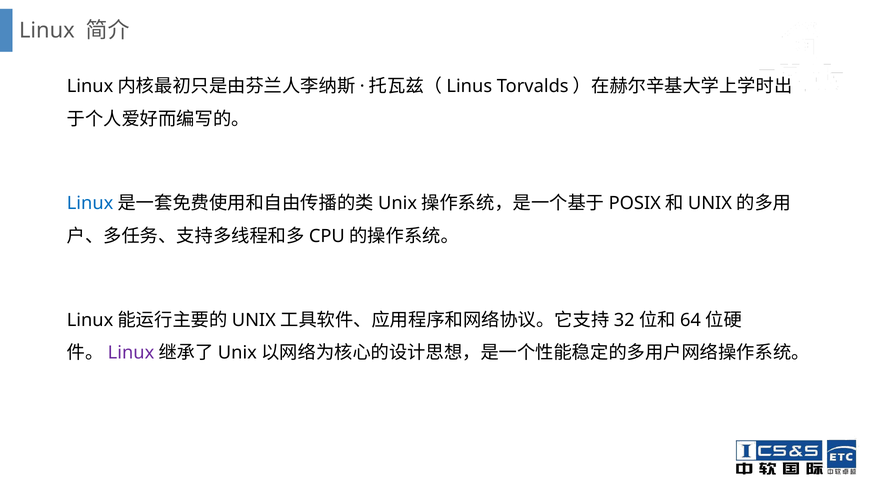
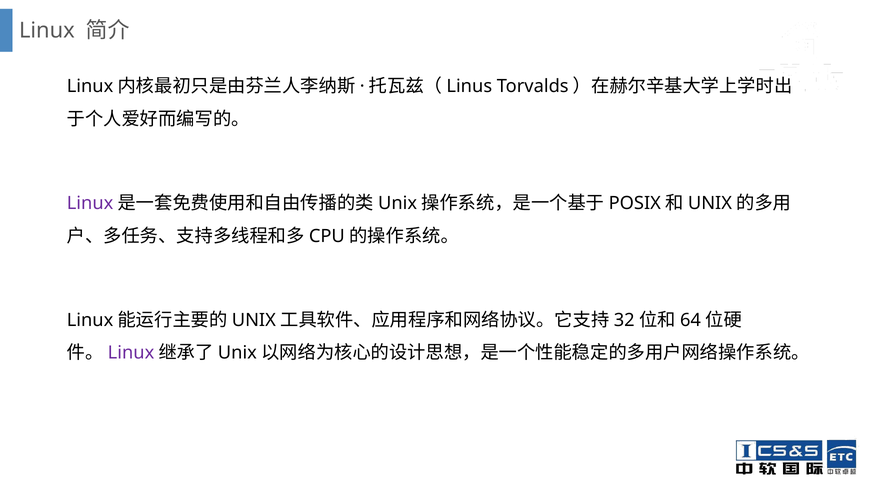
Linux at (90, 203) colour: blue -> purple
